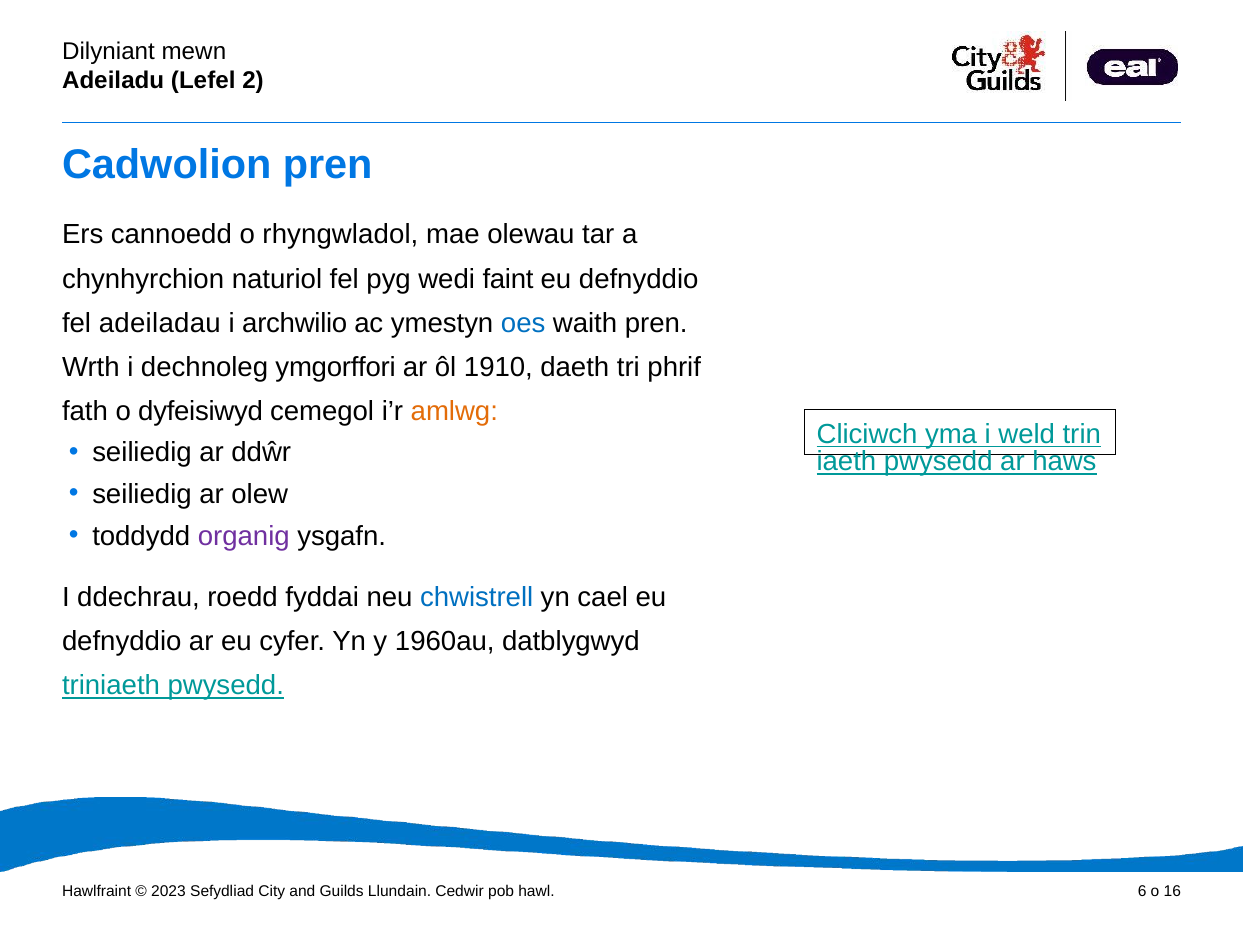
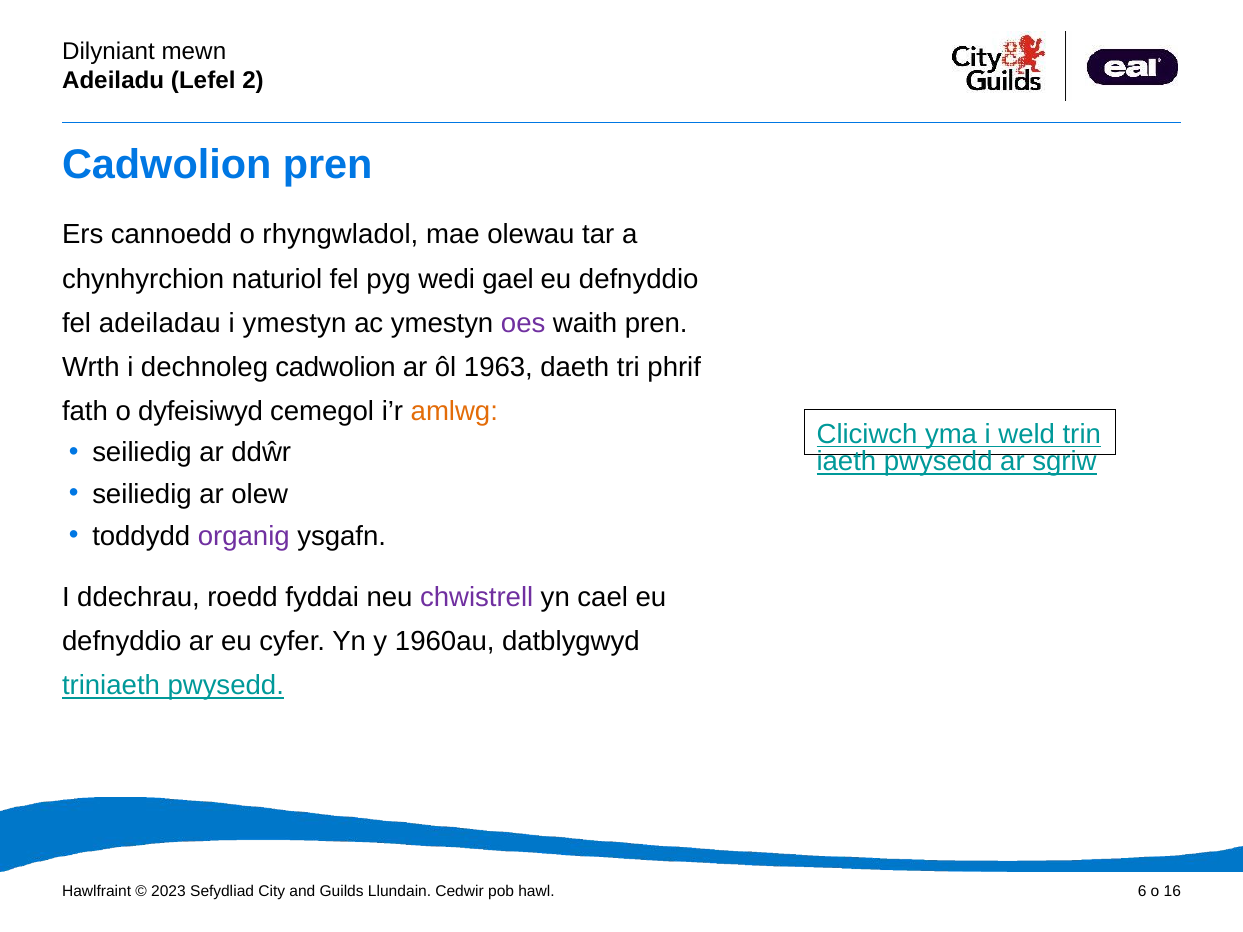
faint: faint -> gael
i archwilio: archwilio -> ymestyn
oes colour: blue -> purple
dechnoleg ymgorffori: ymgorffori -> cadwolion
1910: 1910 -> 1963
haws: haws -> sgriw
chwistrell colour: blue -> purple
